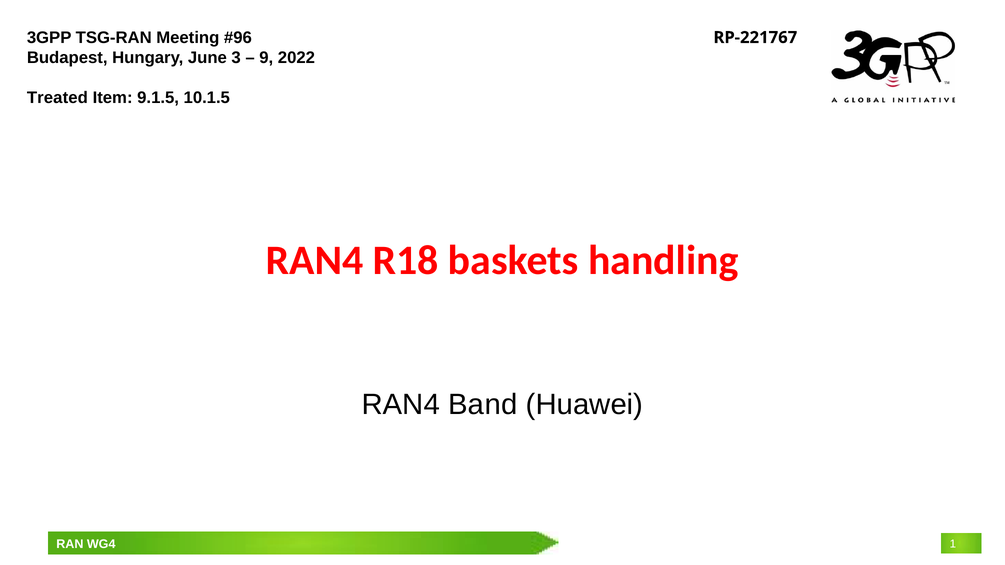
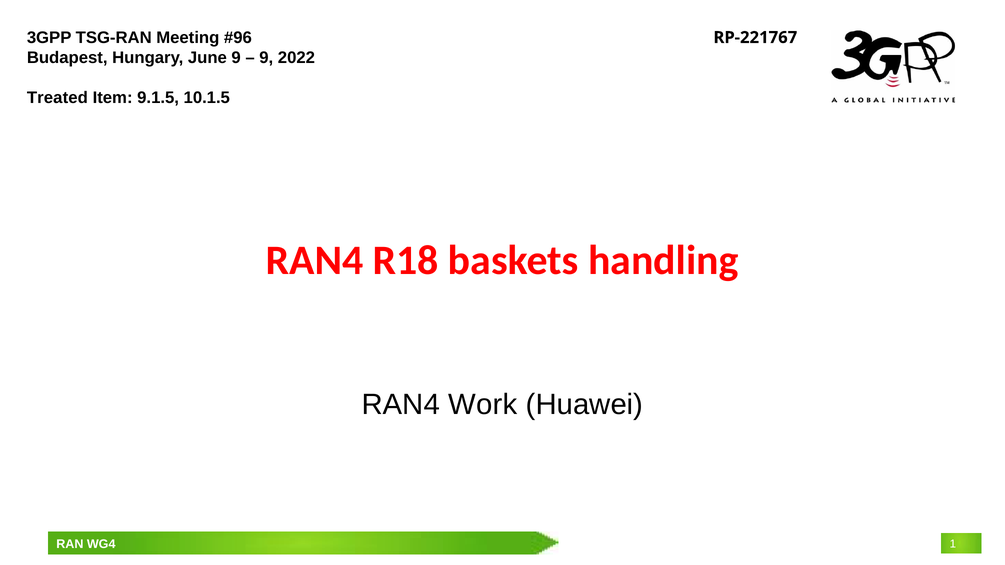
June 3: 3 -> 9
Band: Band -> Work
